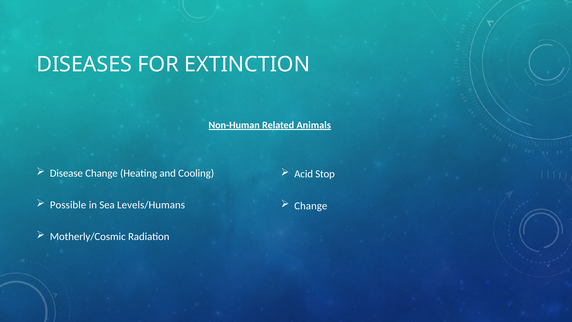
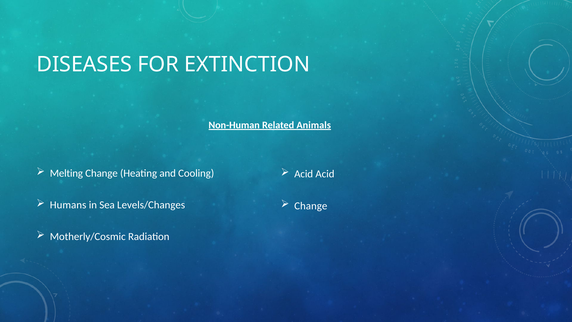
Disease: Disease -> Melting
Acid Stop: Stop -> Acid
Possible: Possible -> Humans
Levels/Humans: Levels/Humans -> Levels/Changes
